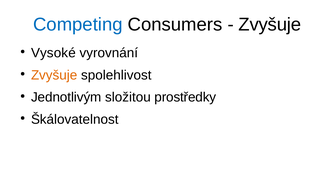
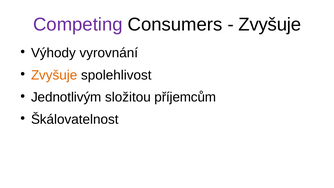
Competing colour: blue -> purple
Vysoké: Vysoké -> Výhody
prostředky: prostředky -> příjemcům
